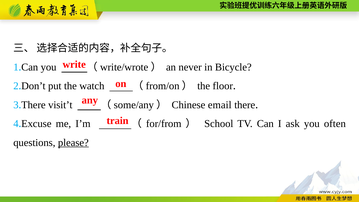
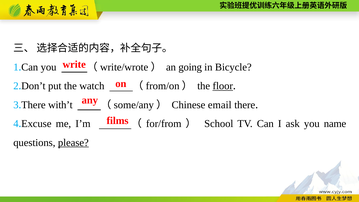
never: never -> going
floor underline: none -> present
visit’t: visit’t -> with’t
train: train -> films
often: often -> name
